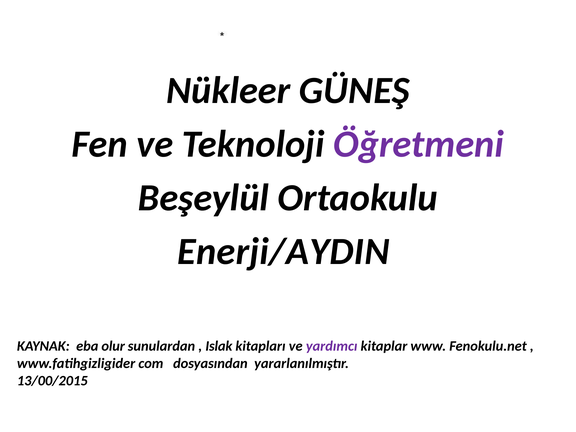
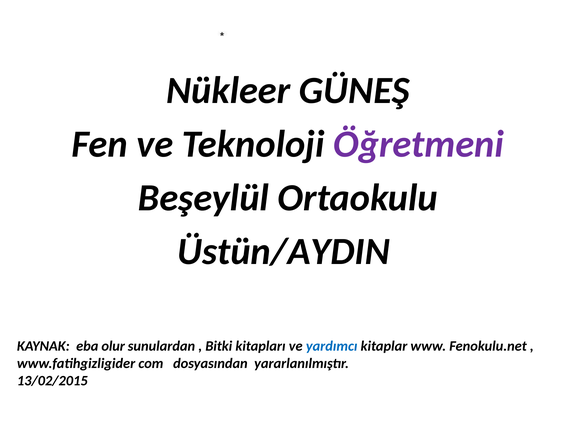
Enerji/AYDIN: Enerji/AYDIN -> Üstün/AYDIN
Islak: Islak -> Bitki
yardımcı colour: purple -> blue
13/00/2015: 13/00/2015 -> 13/02/2015
